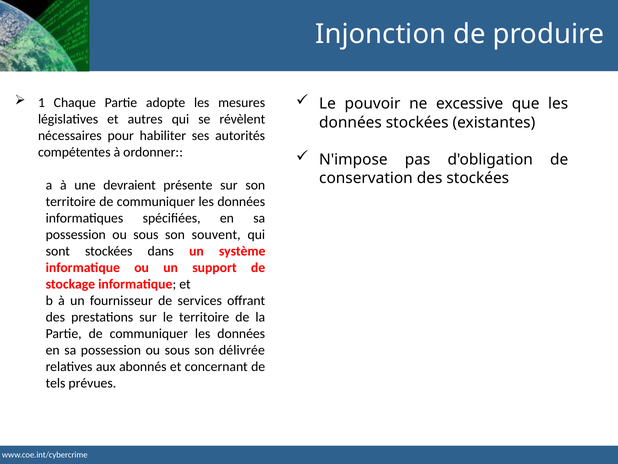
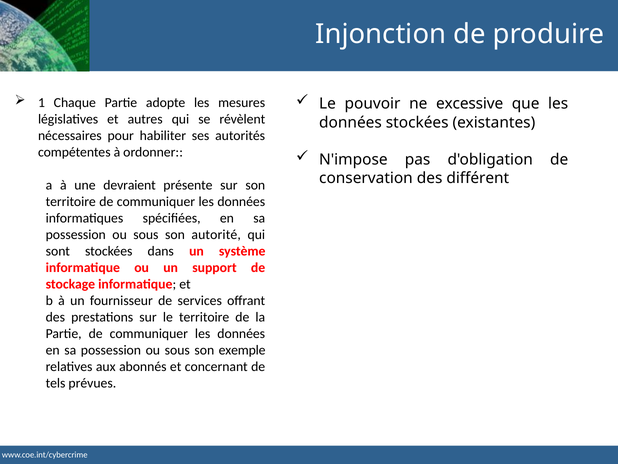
des stockées: stockées -> différent
souvent: souvent -> autorité
délivrée: délivrée -> exemple
